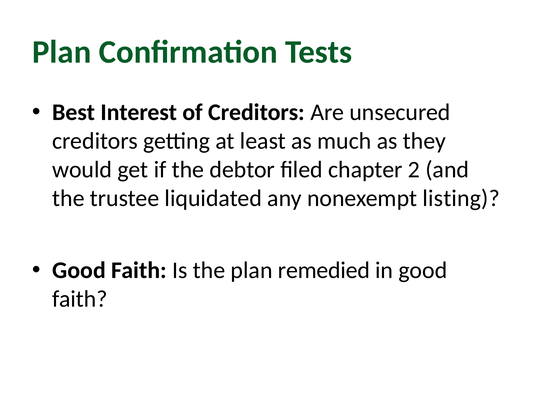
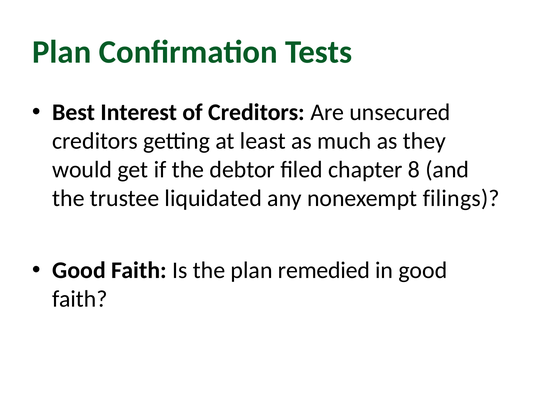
2: 2 -> 8
listing: listing -> filings
